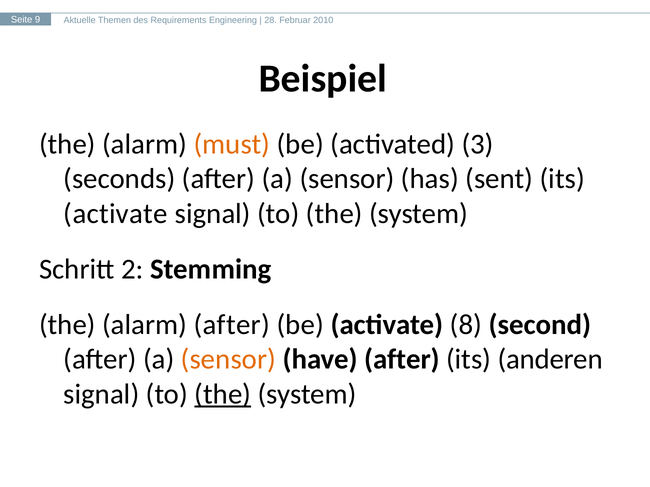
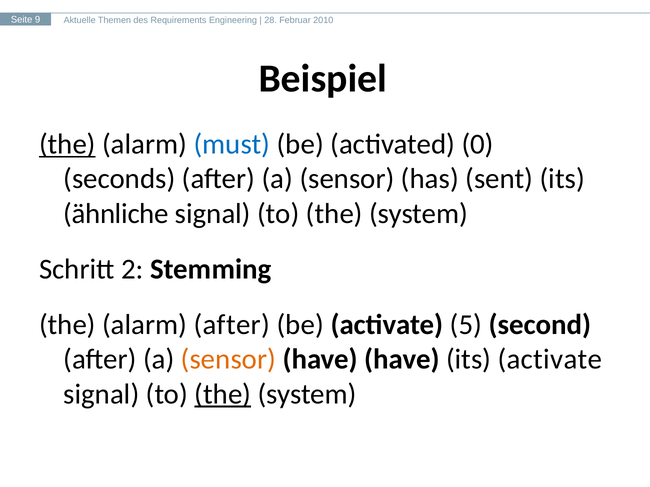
the at (67, 144) underline: none -> present
must colour: orange -> blue
3: 3 -> 0
activate at (116, 214): activate -> ähnliche
8: 8 -> 5
have after: after -> have
its anderen: anderen -> activate
